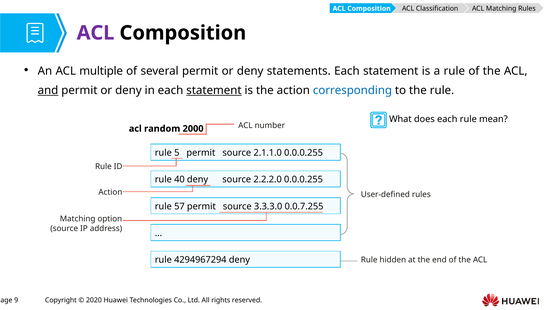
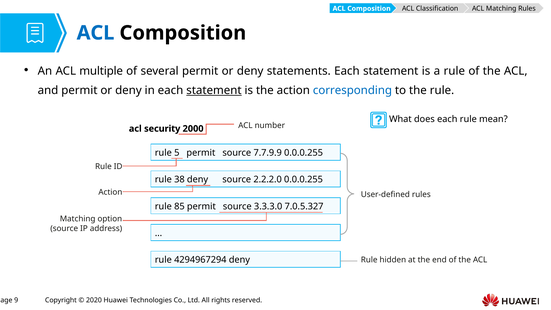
ACL at (96, 33) colour: purple -> blue
and underline: present -> none
random: random -> security
2.1.1.0: 2.1.1.0 -> 7.7.9.9
40: 40 -> 38
57: 57 -> 85
0.0.7.255: 0.0.7.255 -> 7.0.5.327
